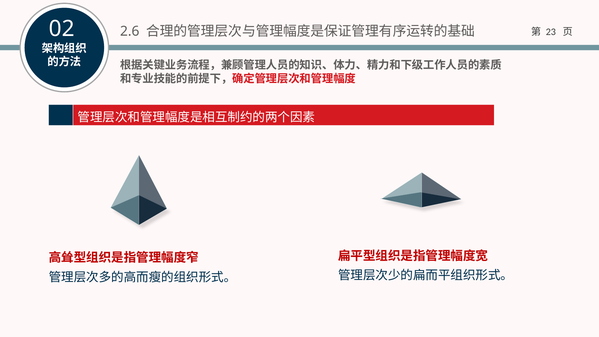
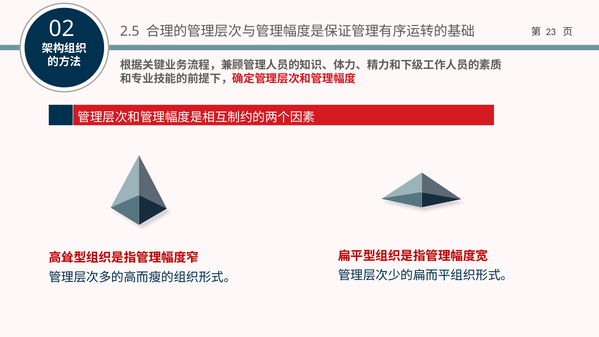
2.6: 2.6 -> 2.5
